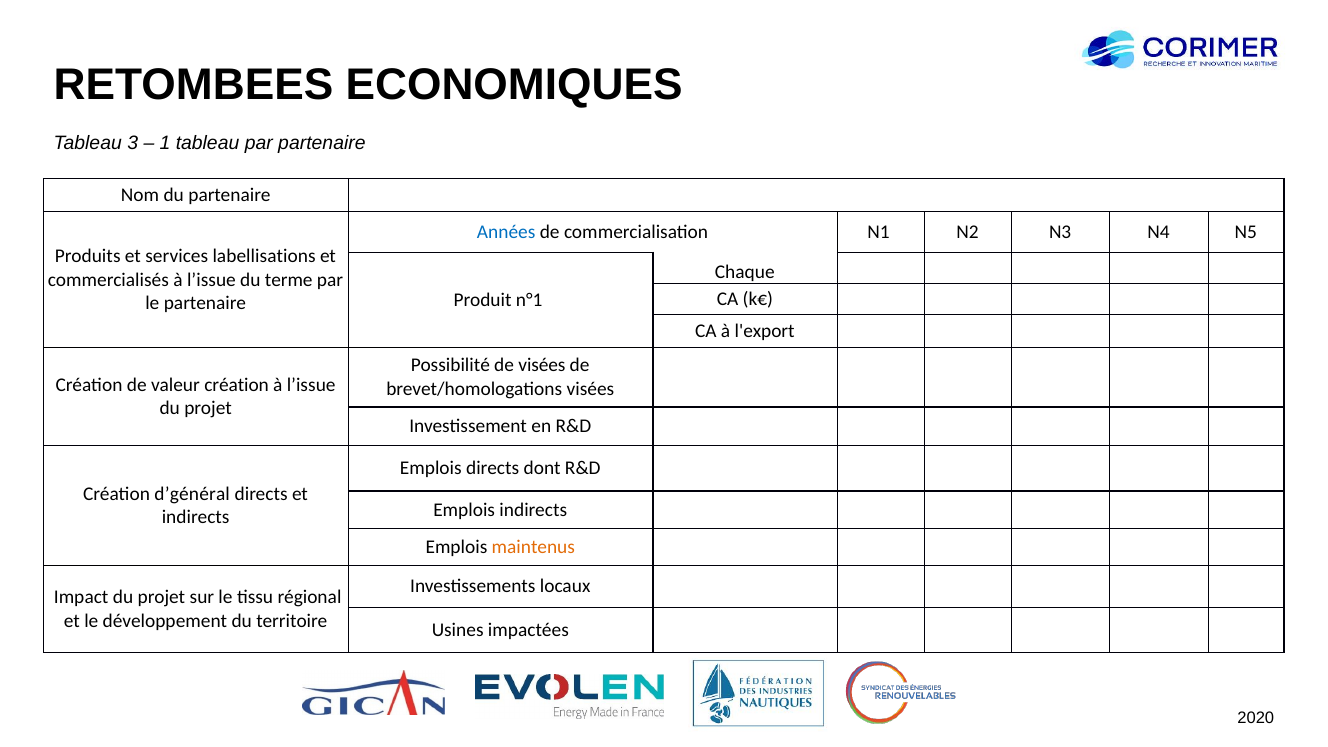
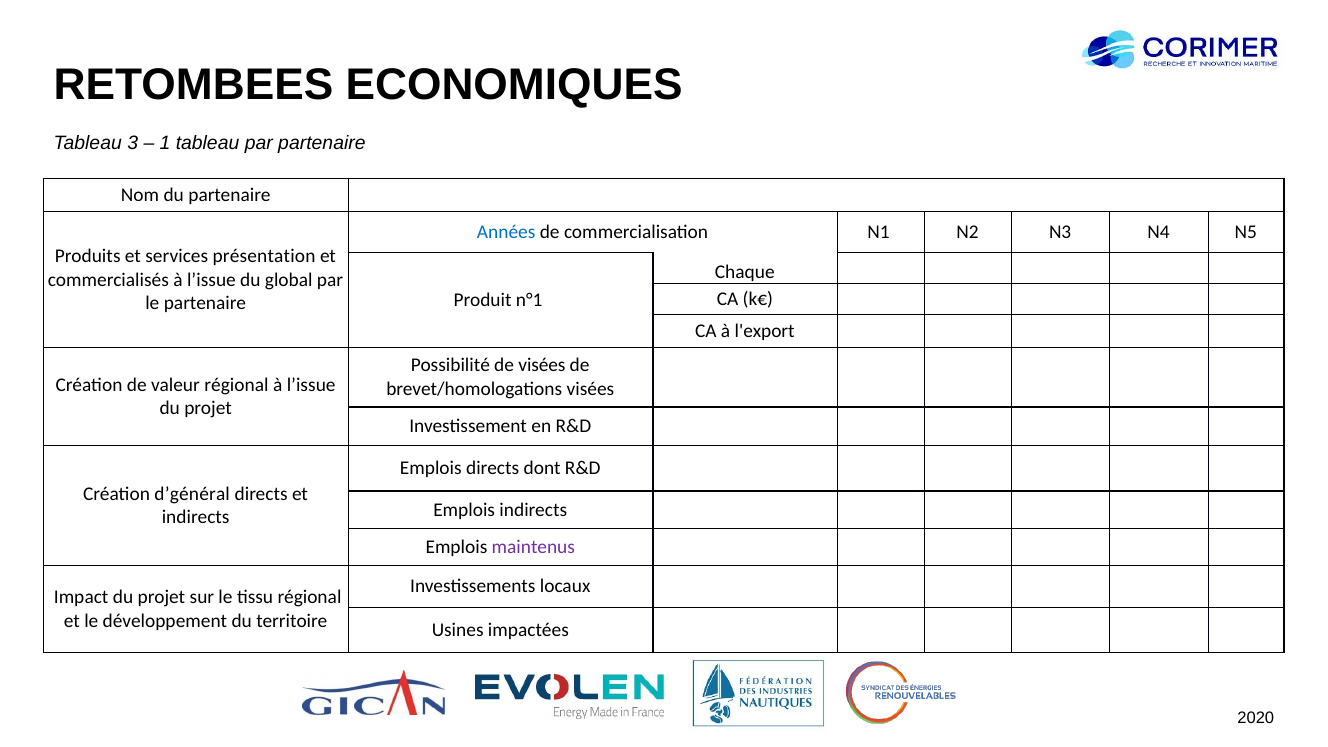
labellisations: labellisations -> présentation
terme: terme -> global
valeur création: création -> régional
maintenus colour: orange -> purple
